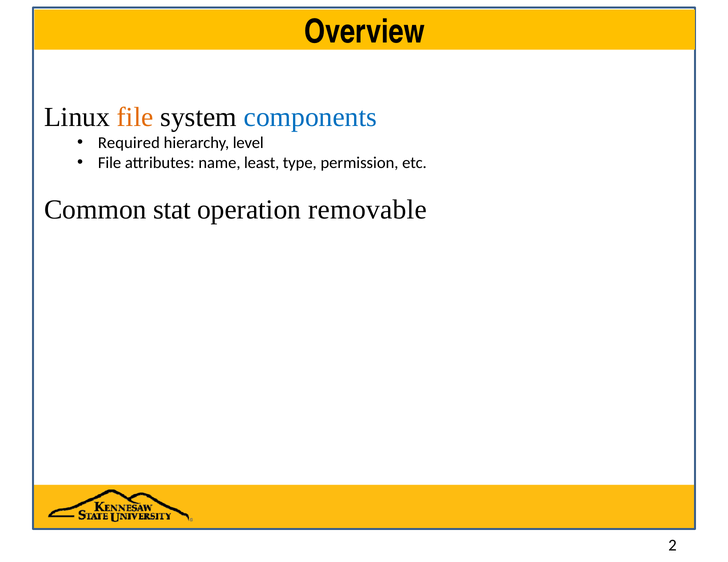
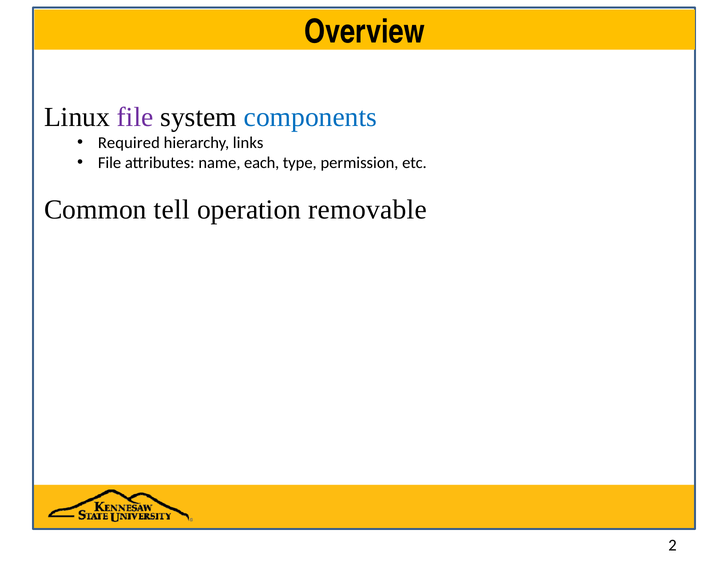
file at (135, 117) colour: orange -> purple
level: level -> links
least: least -> each
stat: stat -> tell
